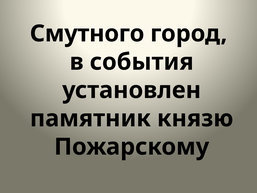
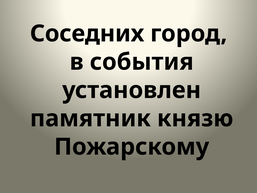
Смутного: Смутного -> Соседних
